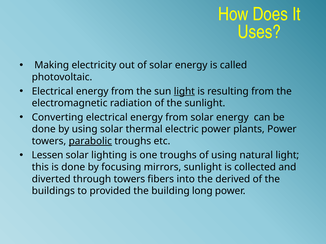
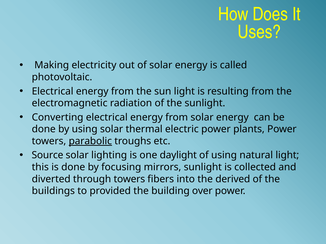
light at (184, 91) underline: present -> none
Lessen: Lessen -> Source
one troughs: troughs -> daylight
long: long -> over
